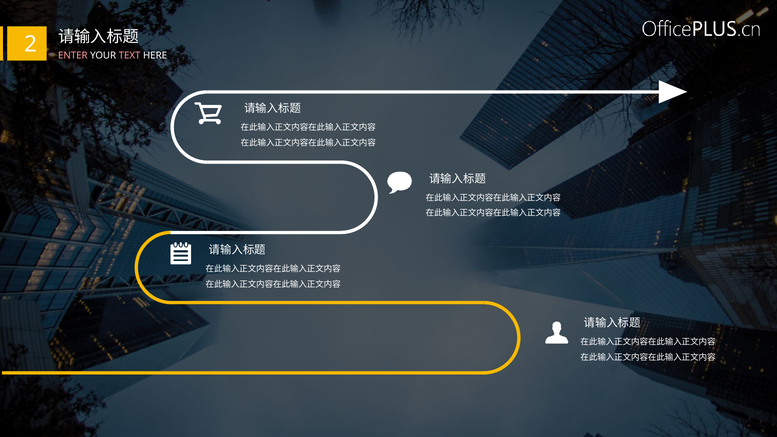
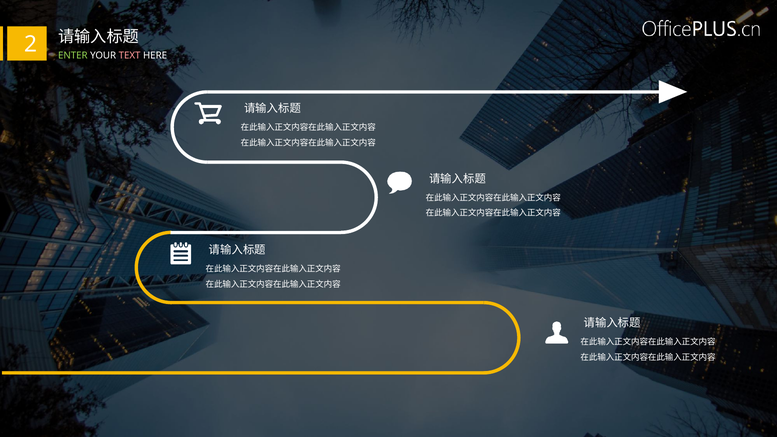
ENTER colour: pink -> light green
